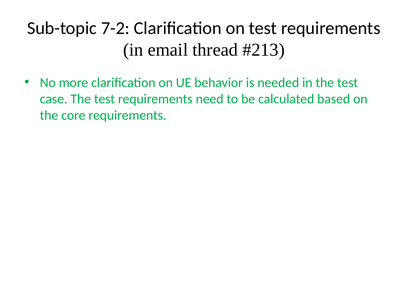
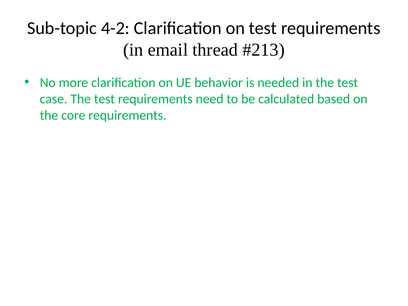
7-2: 7-2 -> 4-2
